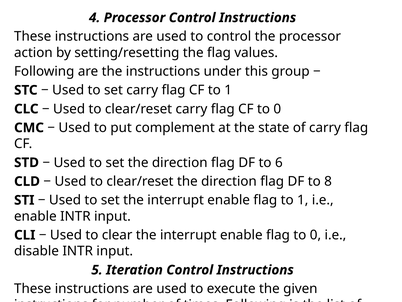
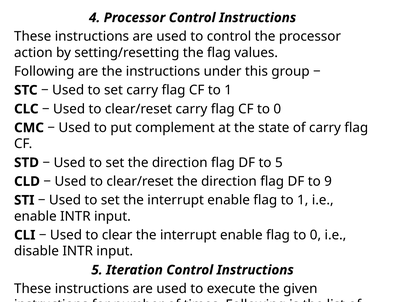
to 6: 6 -> 5
8: 8 -> 9
